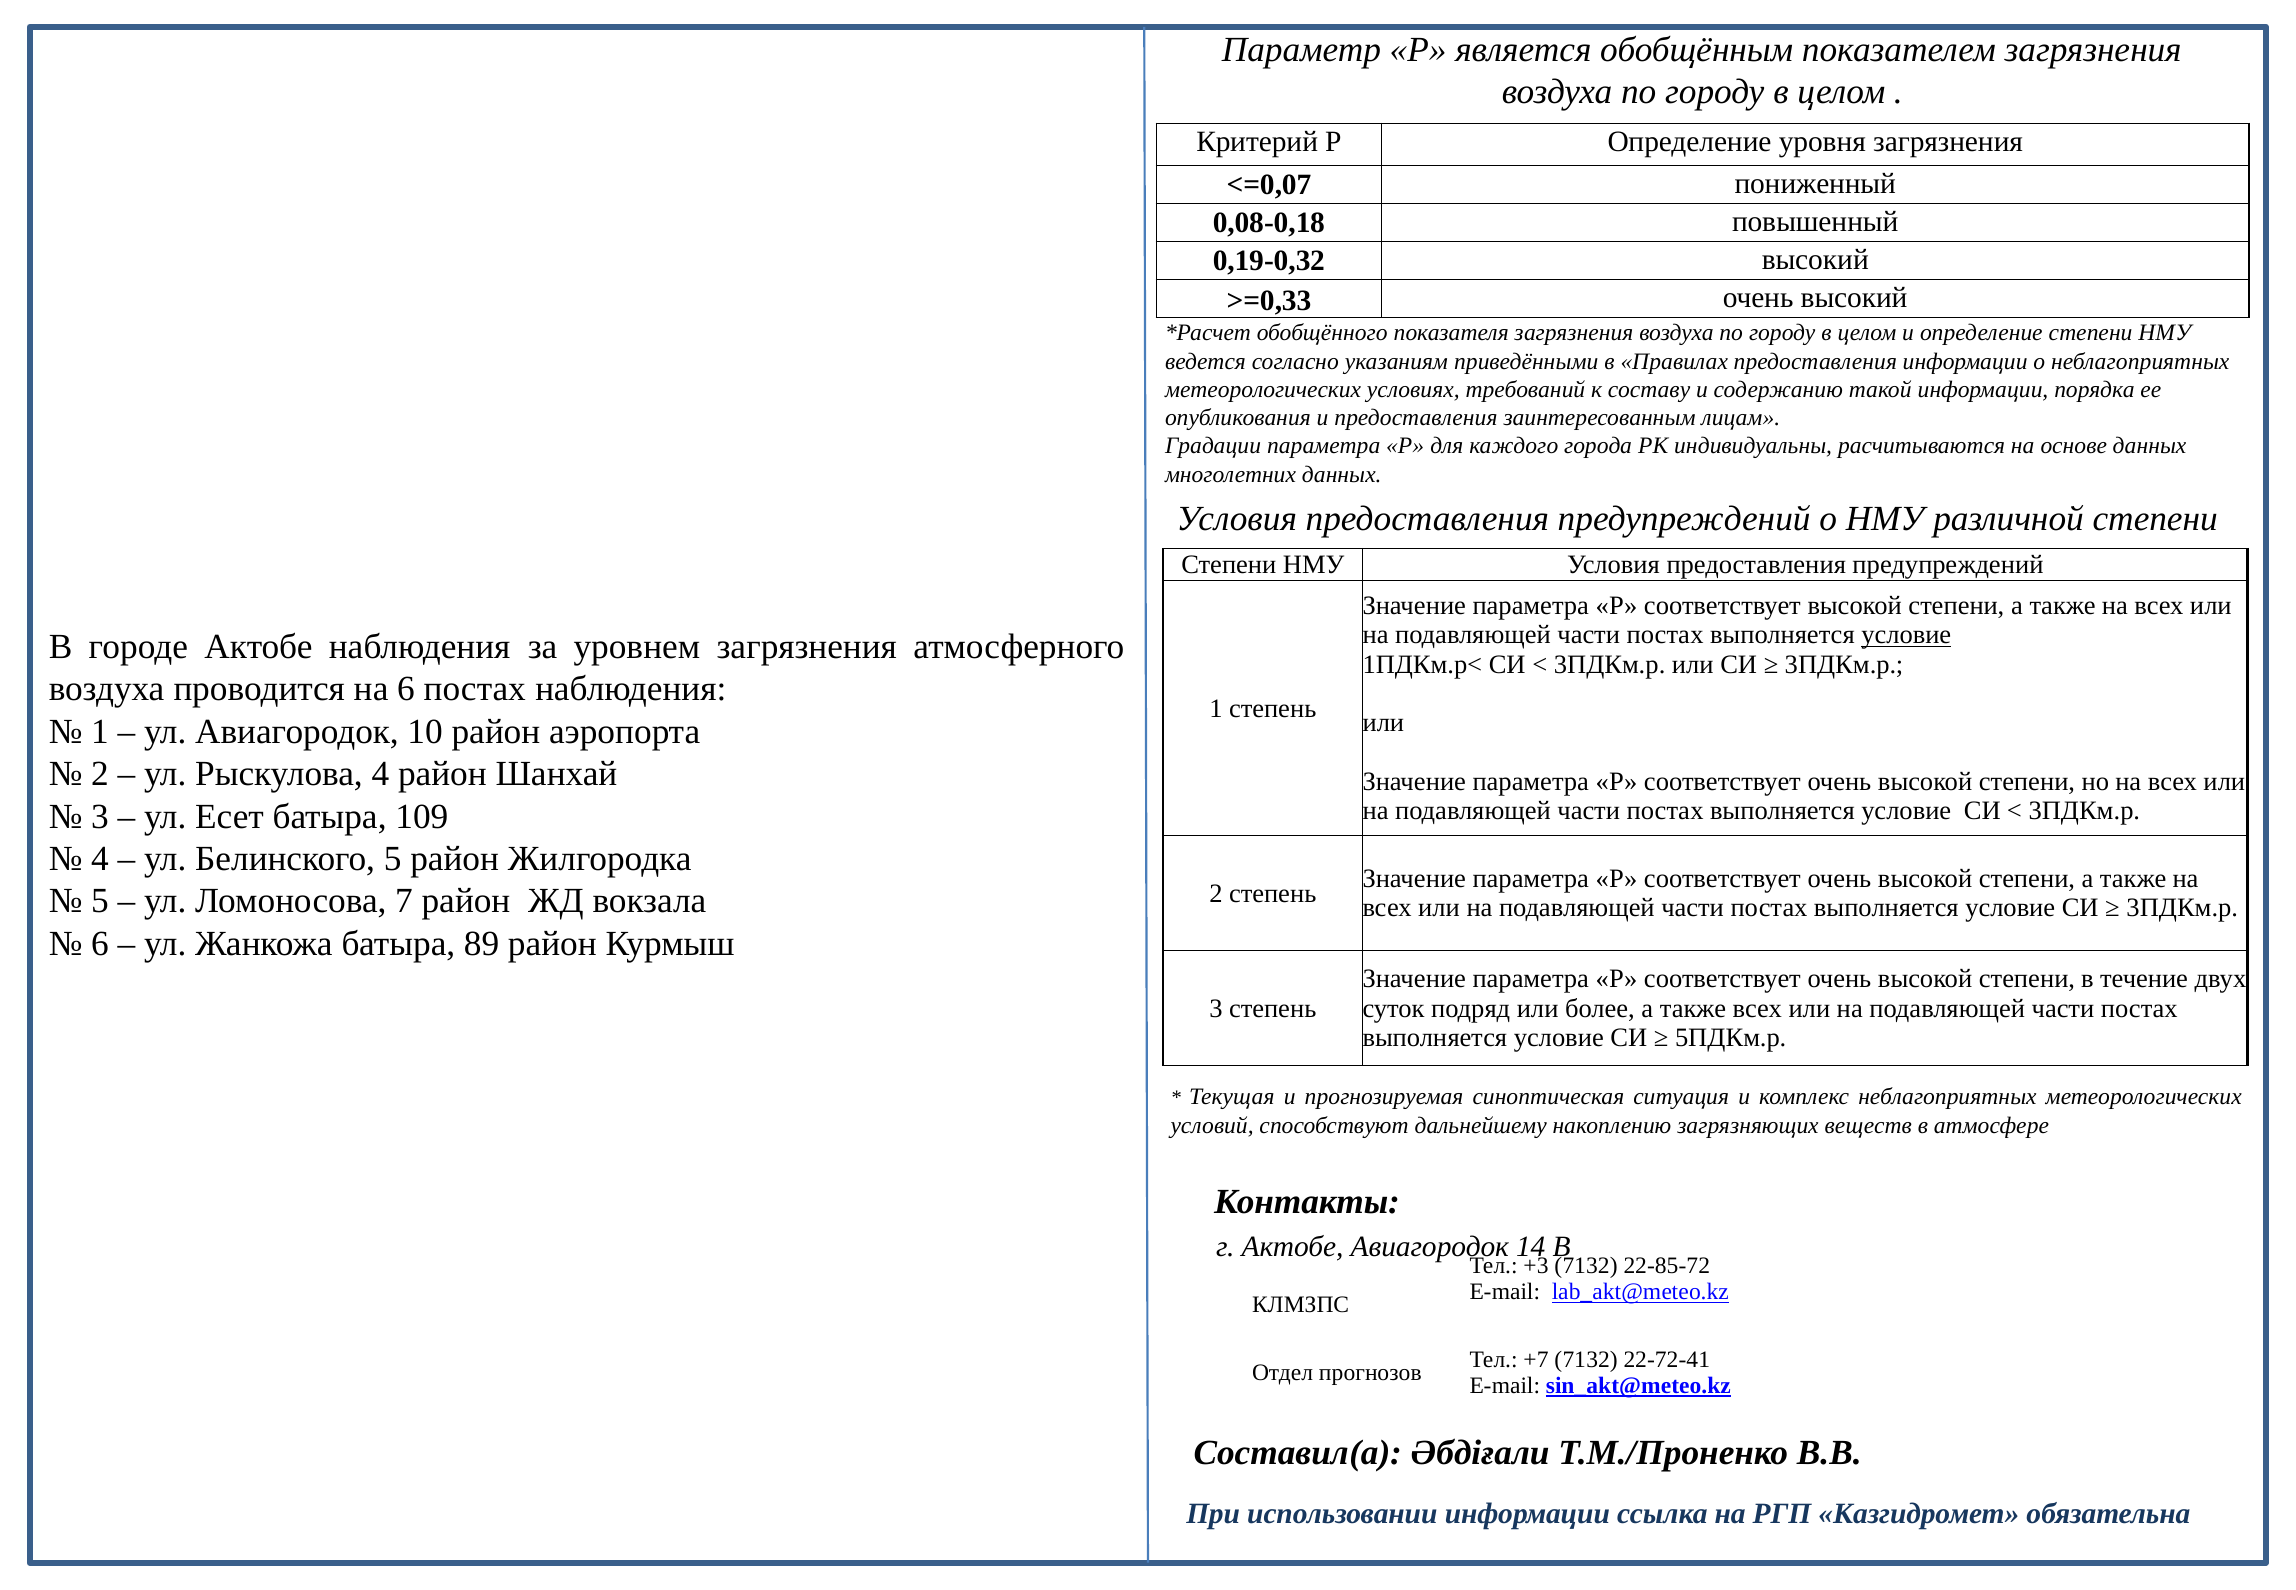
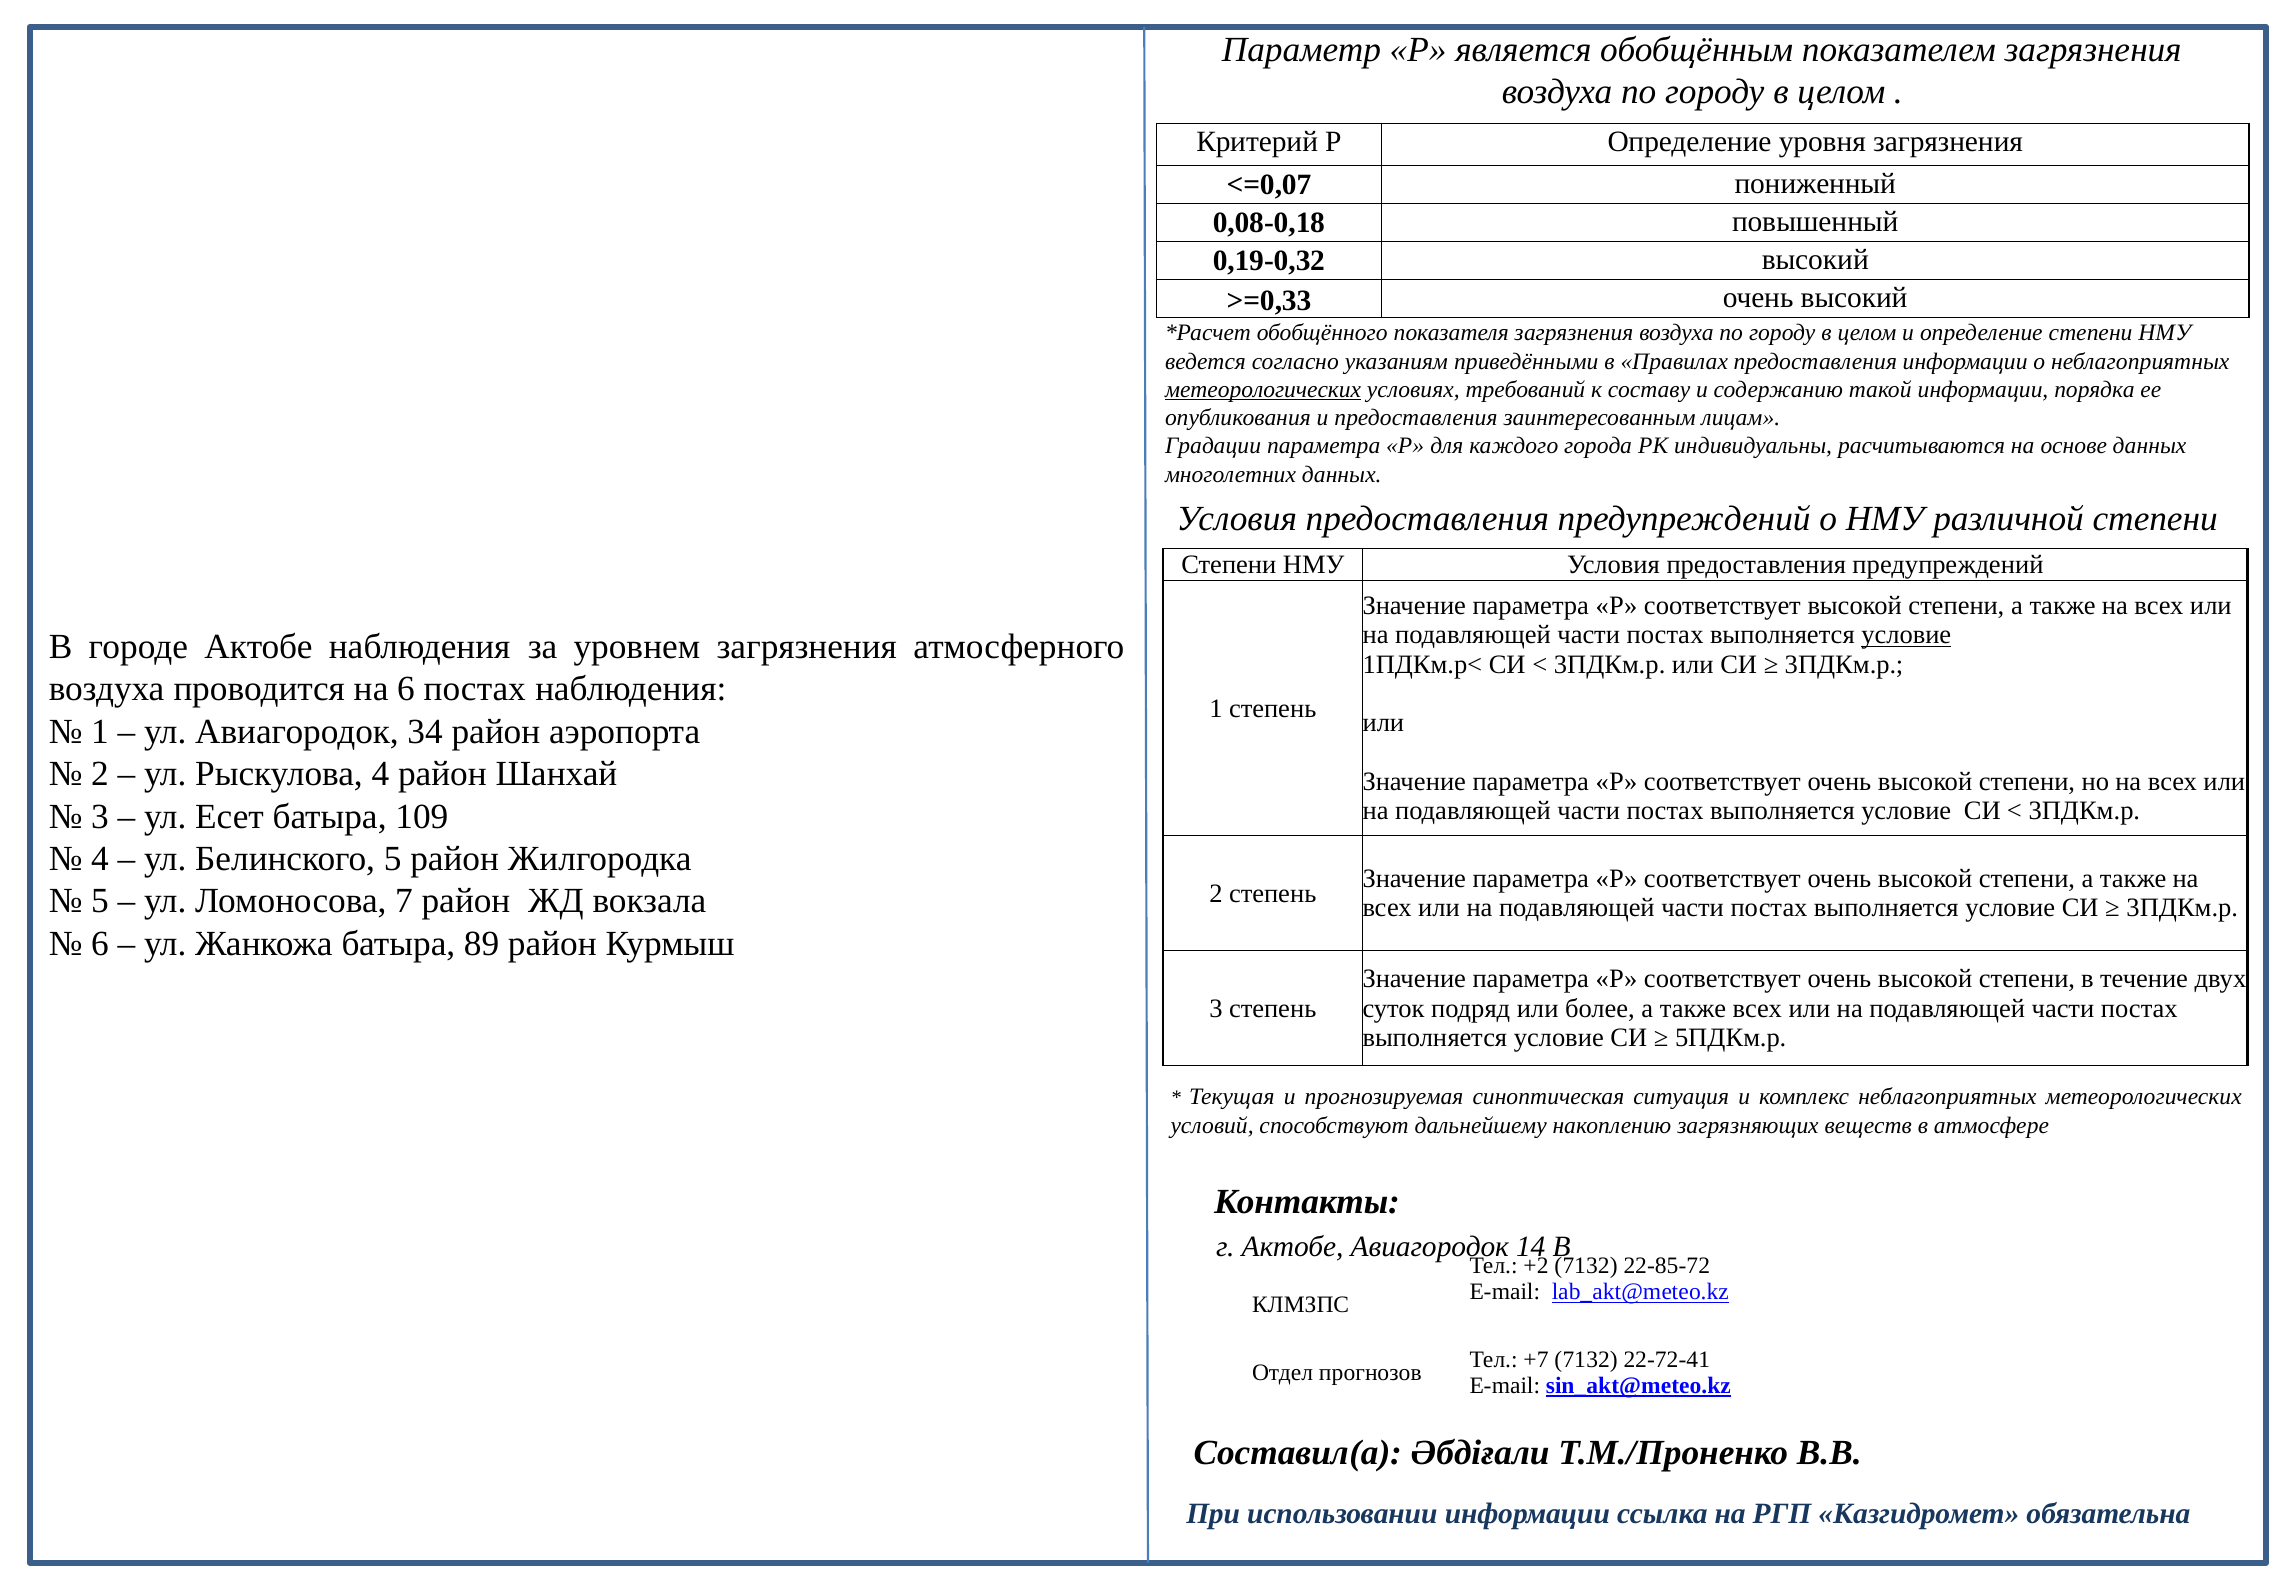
метеорологических at (1263, 389) underline: none -> present
10: 10 -> 34
+3: +3 -> +2
